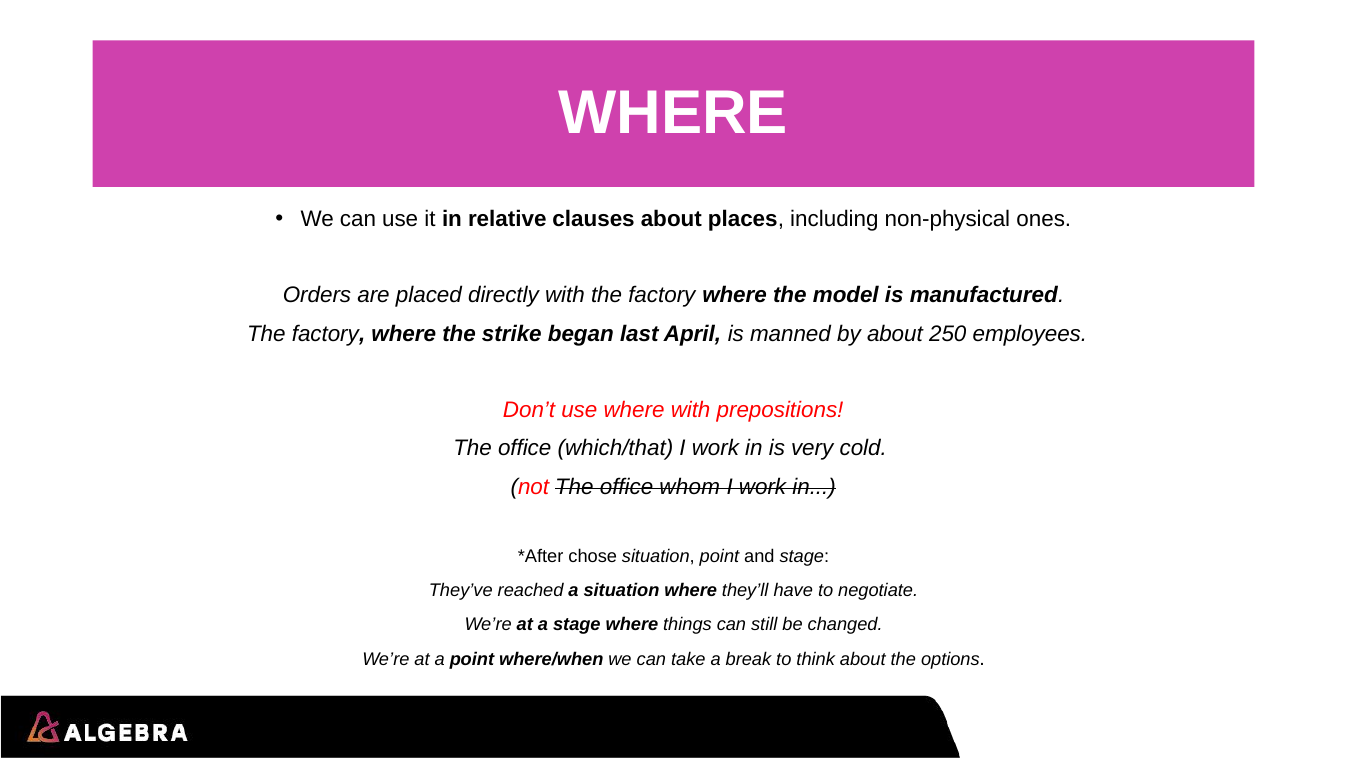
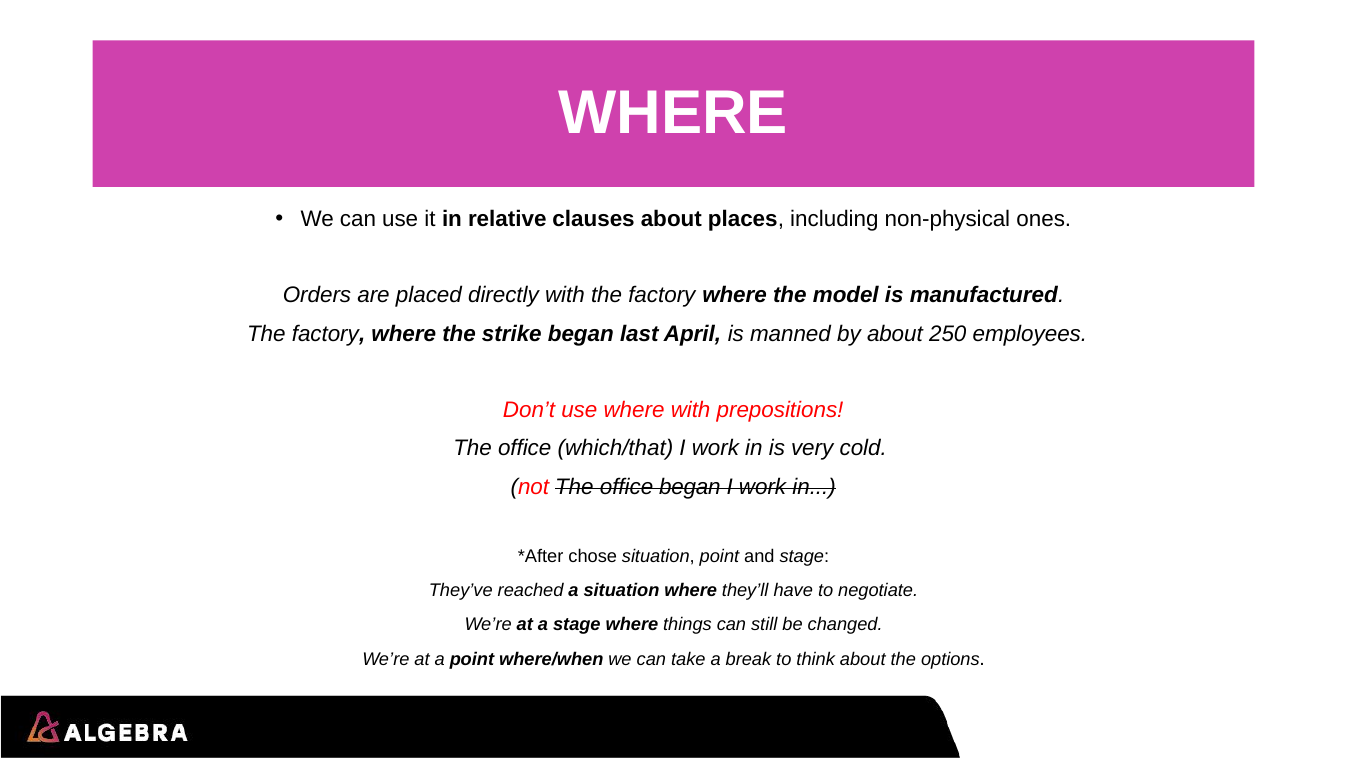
office whom: whom -> began
